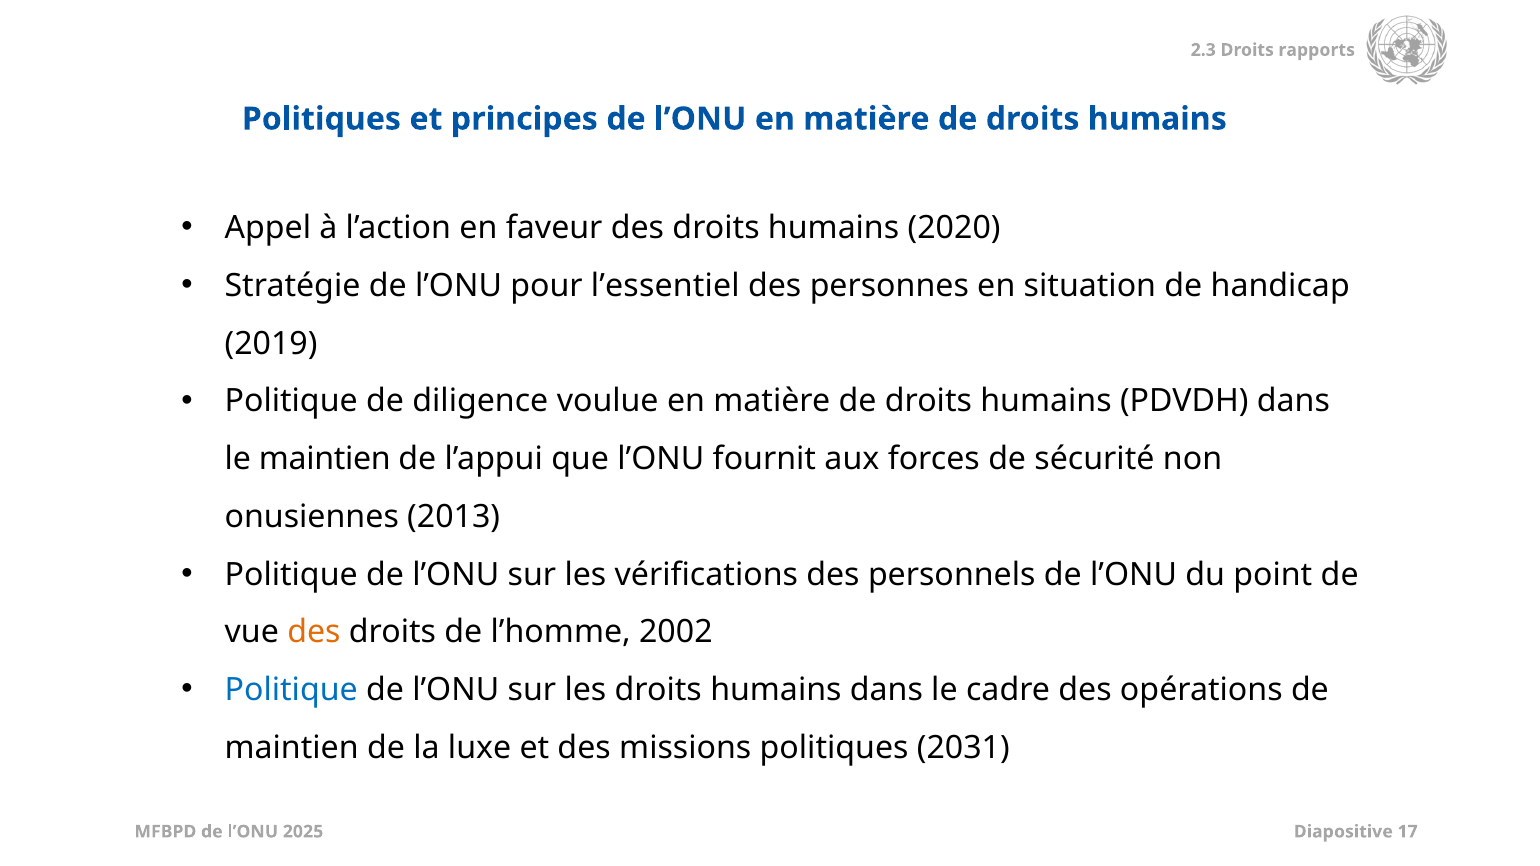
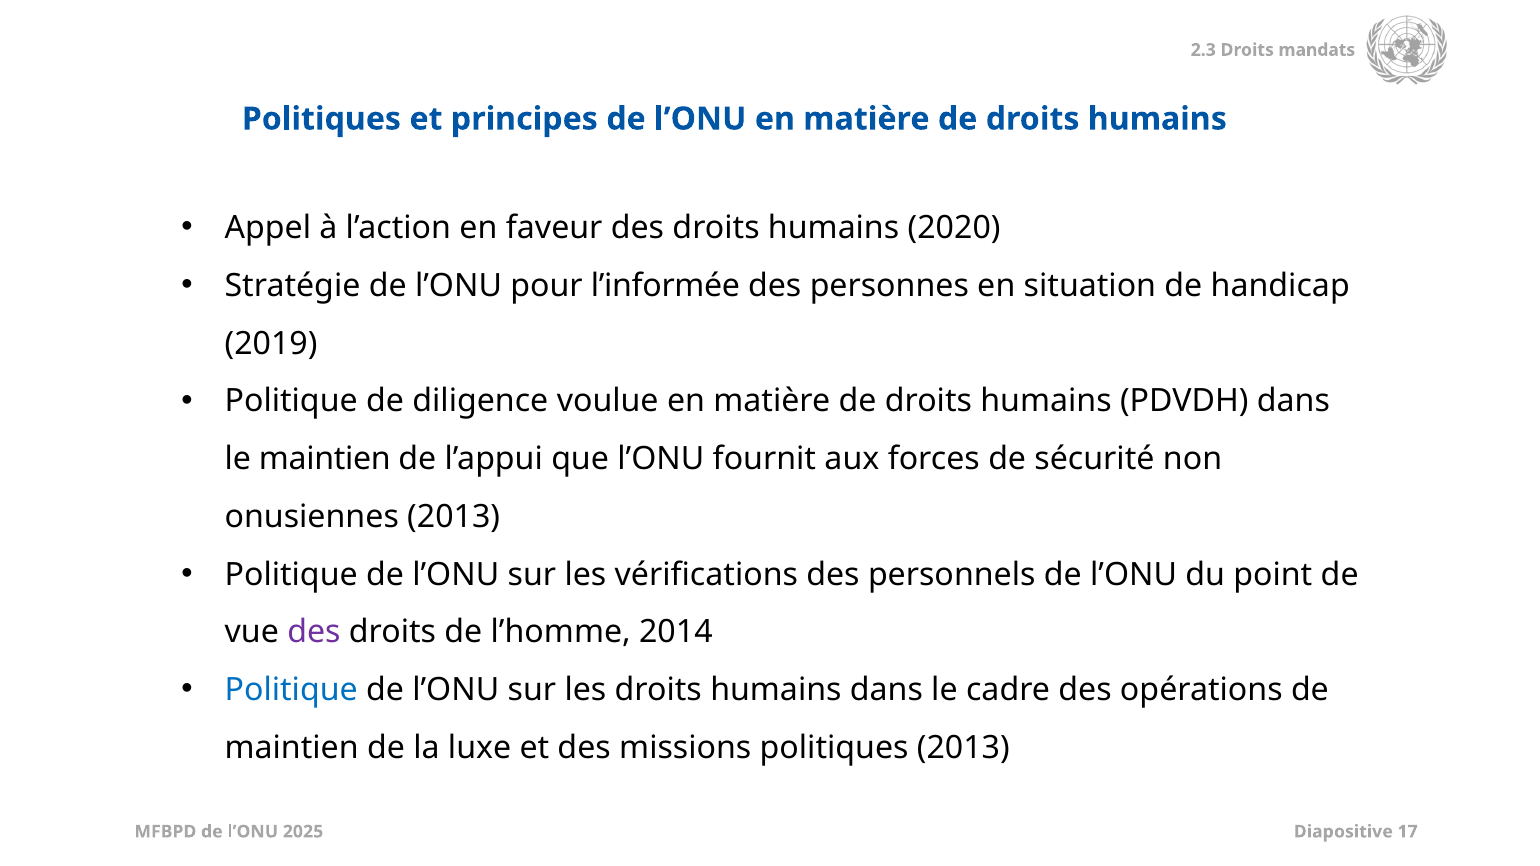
rapports: rapports -> mandats
l’essentiel: l’essentiel -> l’informée
des at (314, 632) colour: orange -> purple
2002: 2002 -> 2014
politiques 2031: 2031 -> 2013
